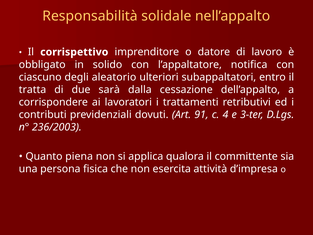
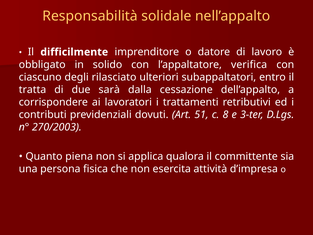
corrispettivo: corrispettivo -> difficilmente
notifica: notifica -> verifica
aleatorio: aleatorio -> rilasciato
91: 91 -> 51
4: 4 -> 8
236/2003: 236/2003 -> 270/2003
